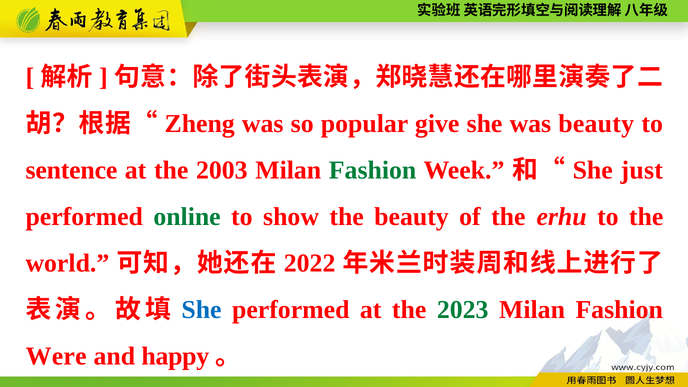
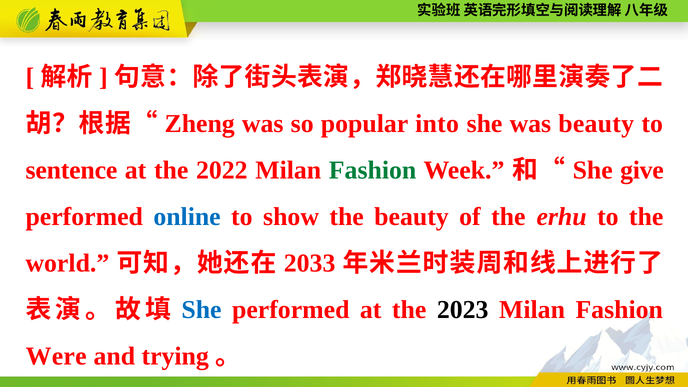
give: give -> into
2003: 2003 -> 2022
just: just -> give
online colour: green -> blue
2022: 2022 -> 2033
2023 colour: green -> black
happy: happy -> trying
